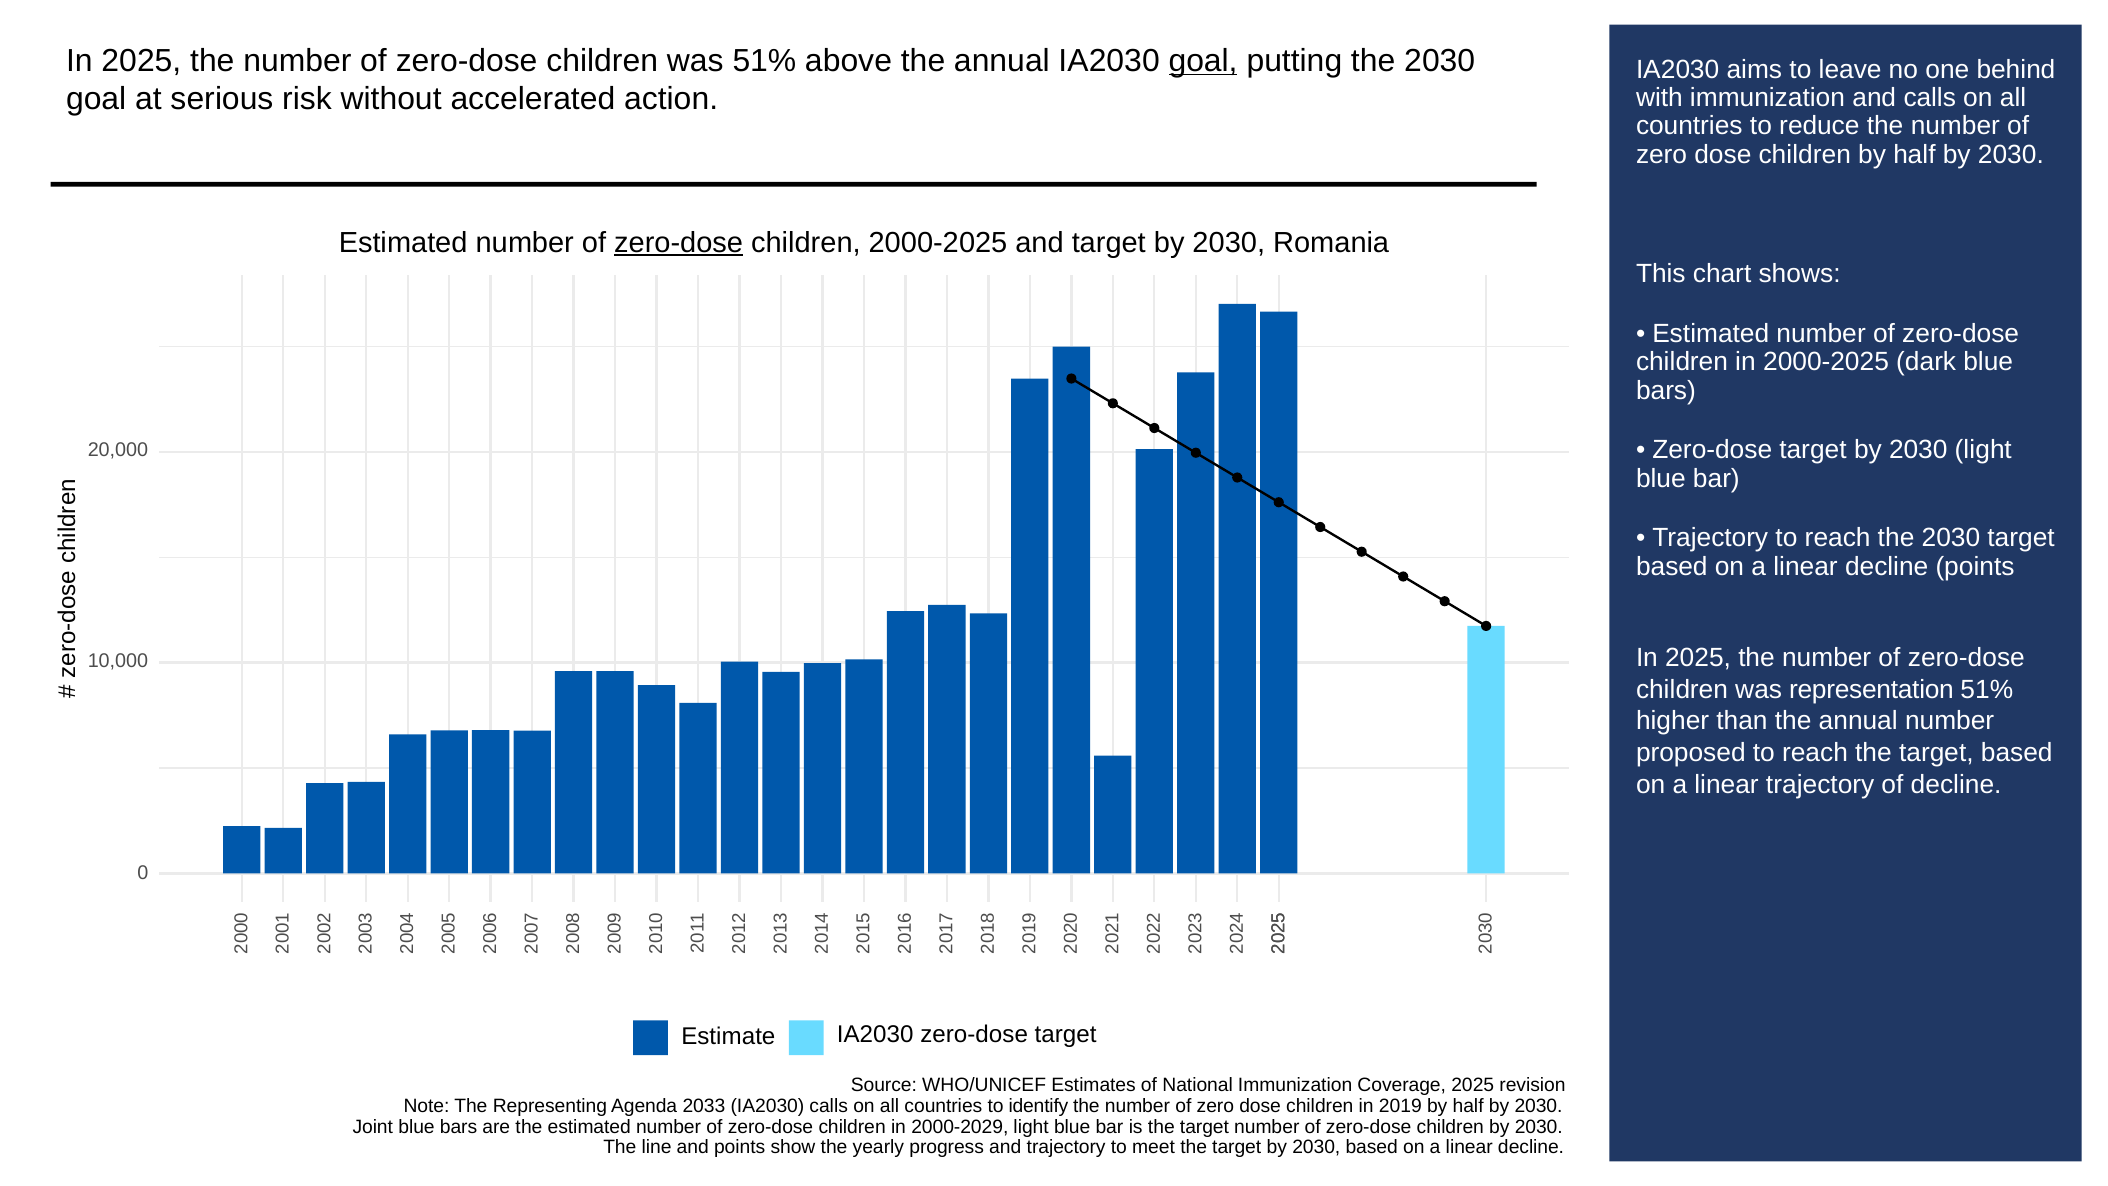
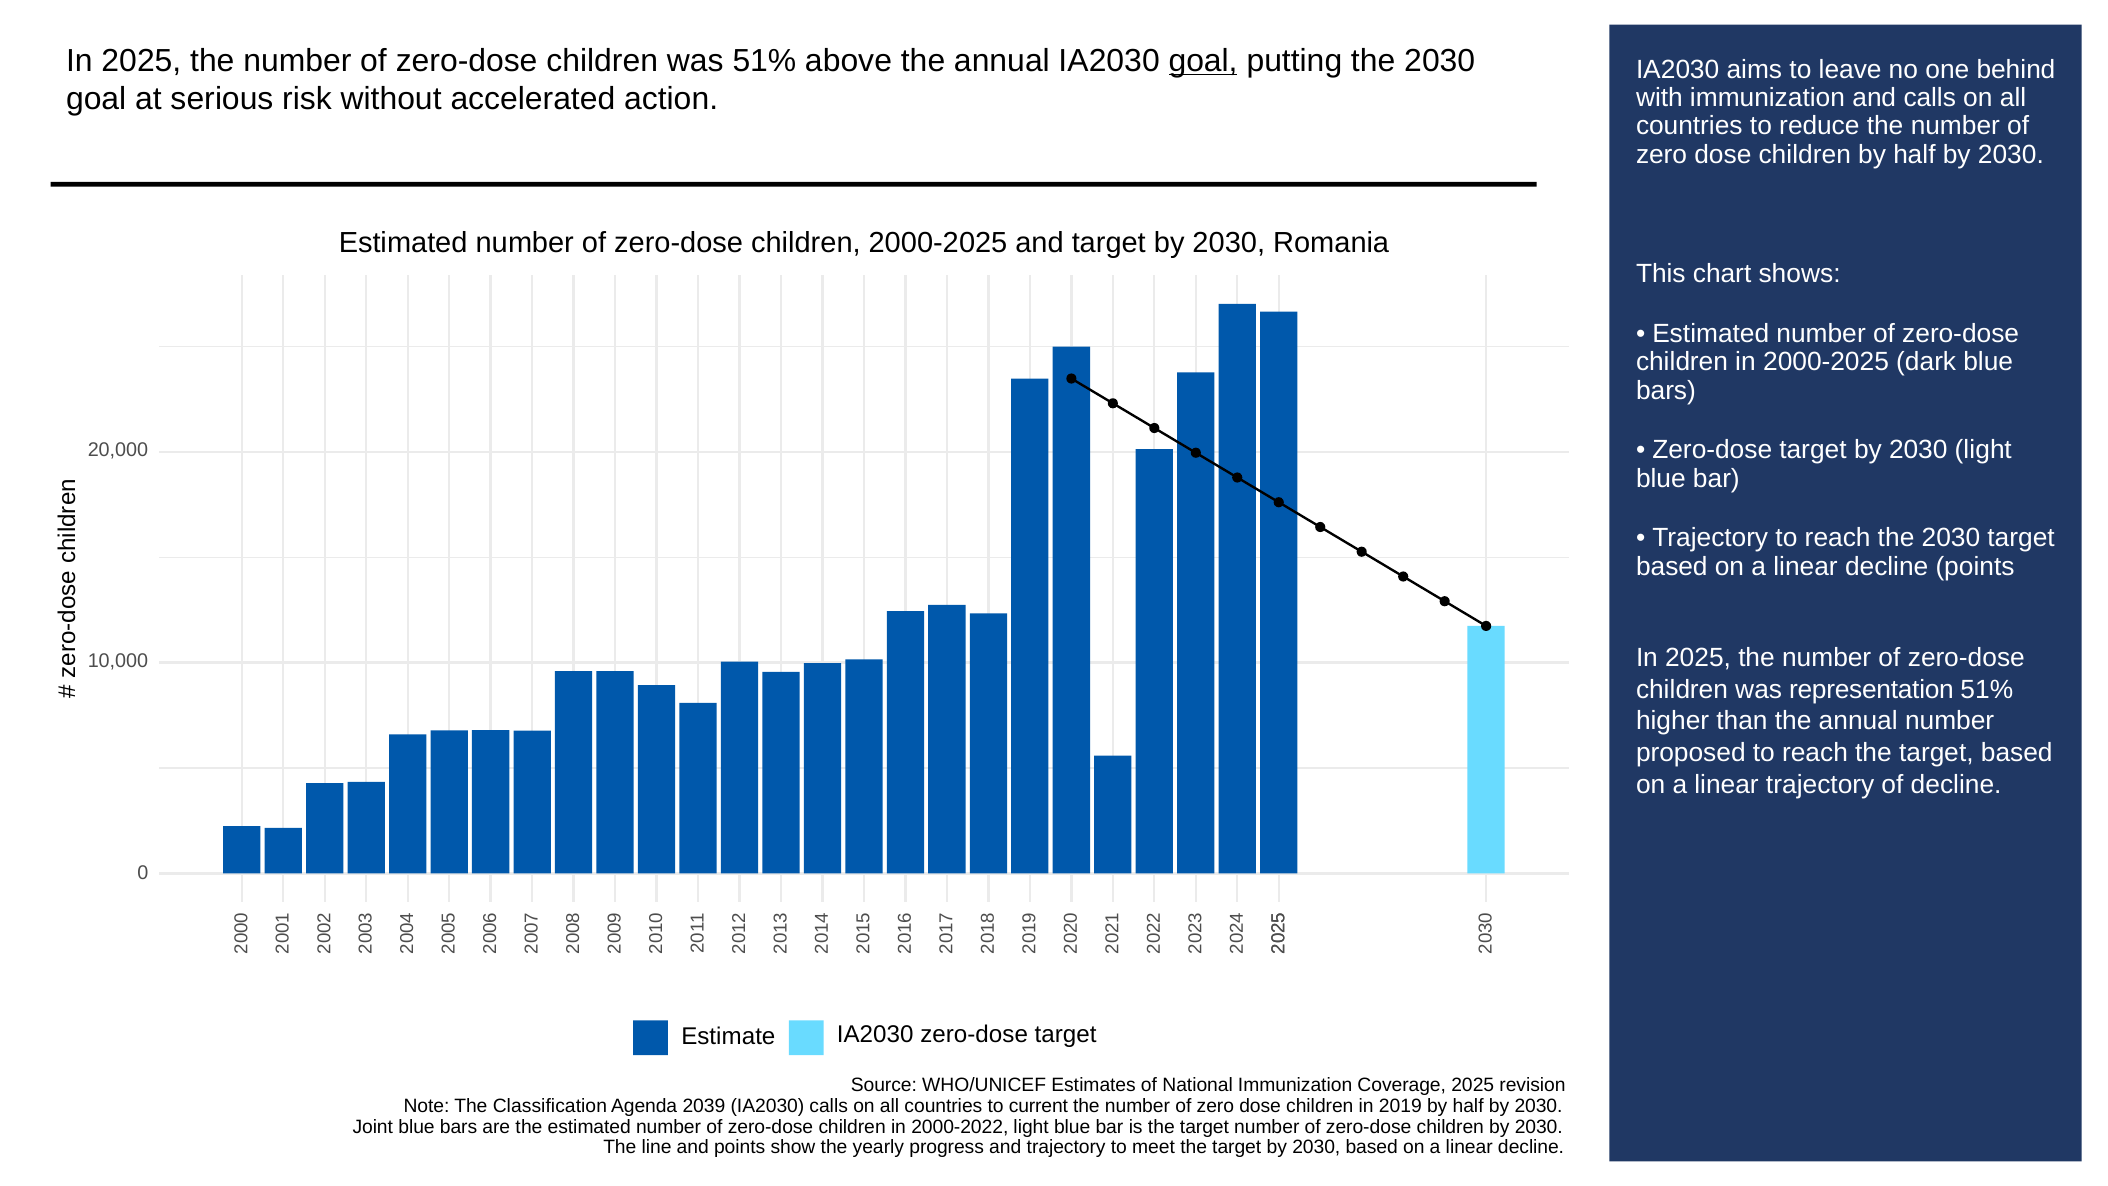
zero-dose at (679, 243) underline: present -> none
Representing: Representing -> Classification
2033: 2033 -> 2039
identify: identify -> current
2000-2029: 2000-2029 -> 2000-2022
